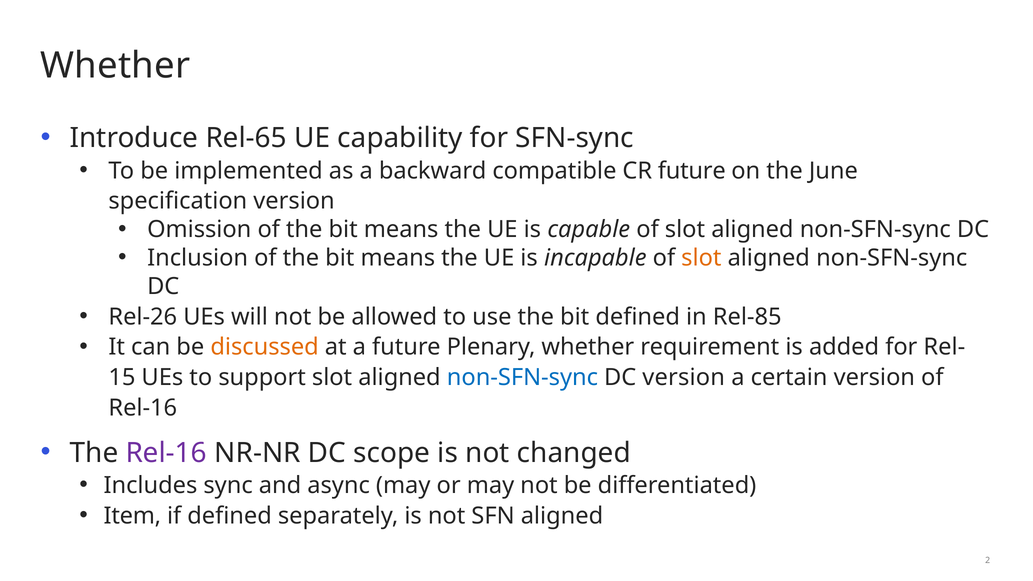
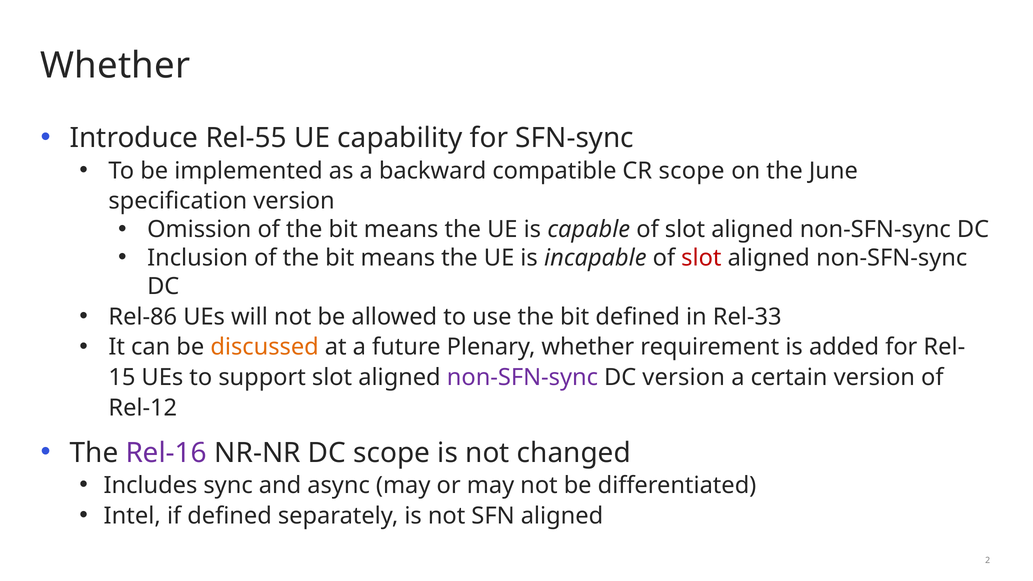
Rel-65: Rel-65 -> Rel-55
CR future: future -> scope
slot at (701, 258) colour: orange -> red
Rel-26: Rel-26 -> Rel-86
Rel-85: Rel-85 -> Rel-33
non-SFN-sync at (522, 378) colour: blue -> purple
Rel-16 at (143, 408): Rel-16 -> Rel-12
Item: Item -> Intel
